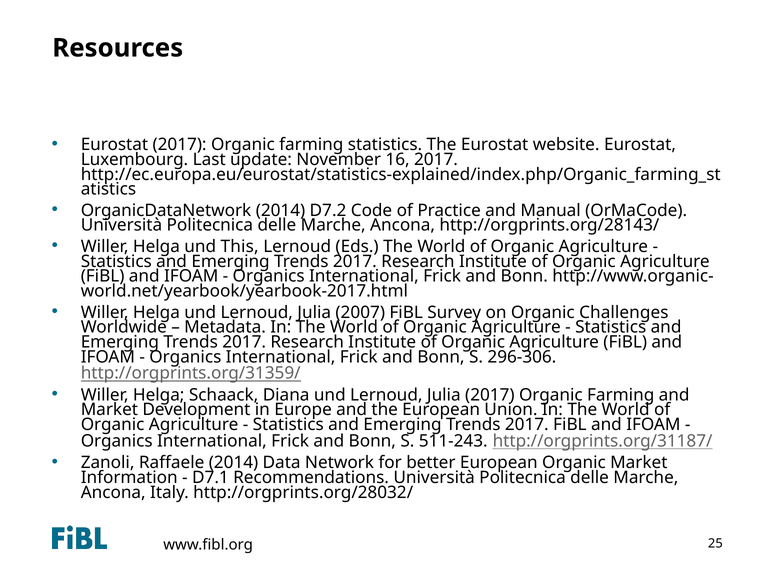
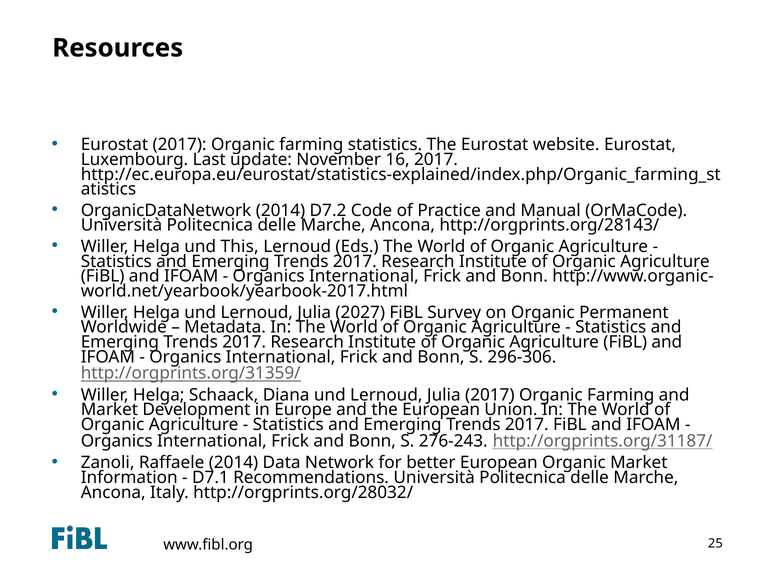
2007: 2007 -> 2027
Challenges: Challenges -> Permanent
511-243: 511-243 -> 276-243
